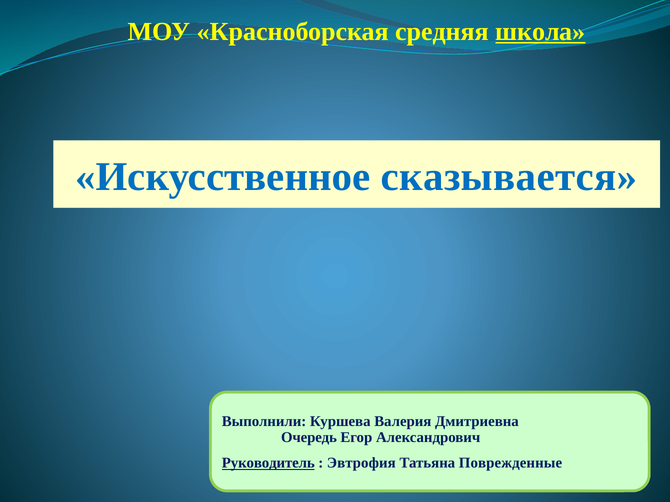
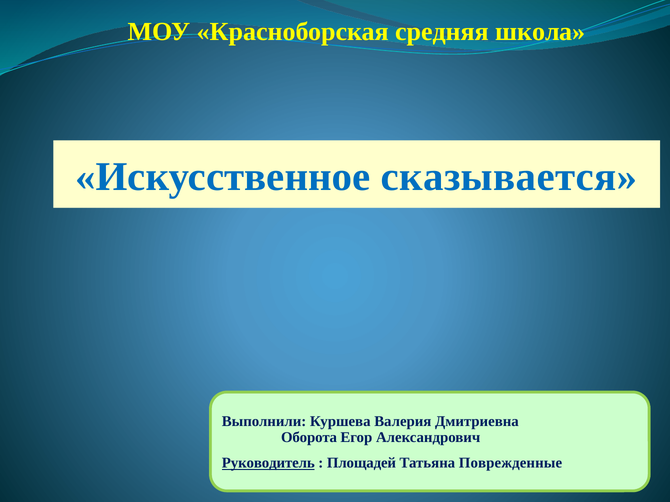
школа underline: present -> none
Очередь: Очередь -> Оборота
Эвтрофия: Эвтрофия -> Площадей
